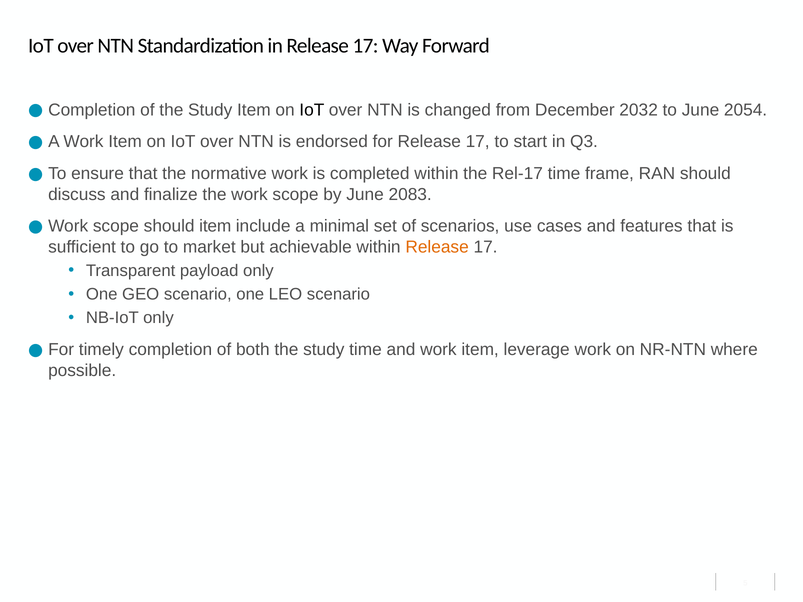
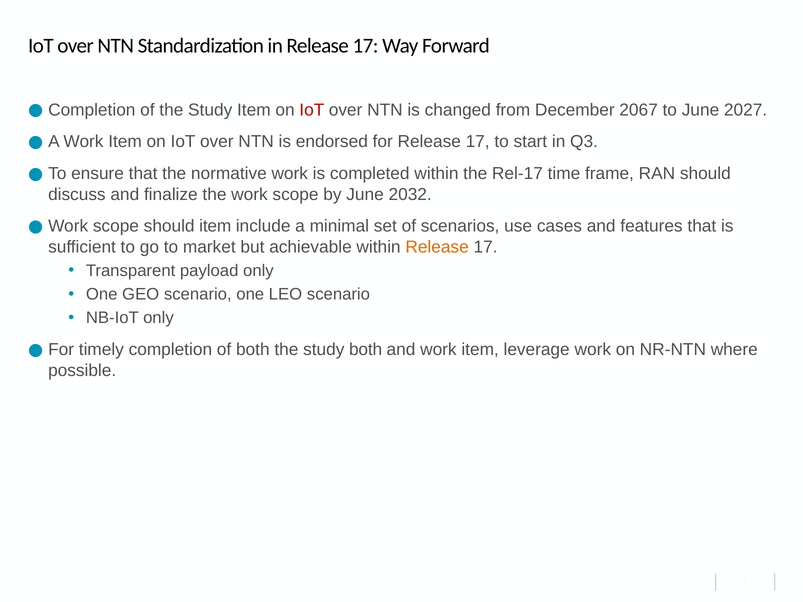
IoT at (312, 110) colour: black -> red
2032: 2032 -> 2067
2054: 2054 -> 2027
2083: 2083 -> 2032
study time: time -> both
